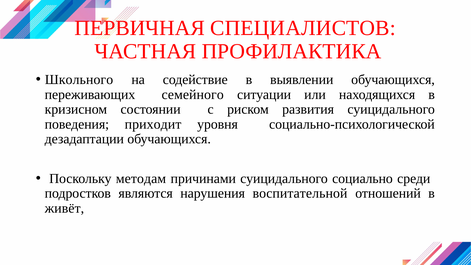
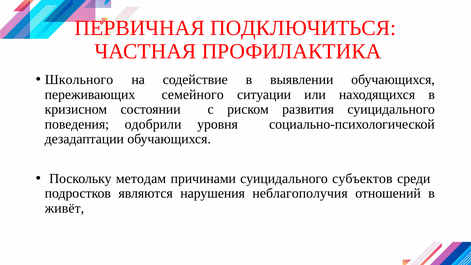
СПЕЦИАЛИСТОВ: СПЕЦИАЛИСТОВ -> ПОДКЛЮЧИТЬСЯ
приходит: приходит -> одобрили
социально: социально -> субъектов
воспитательной: воспитательной -> неблагополучия
